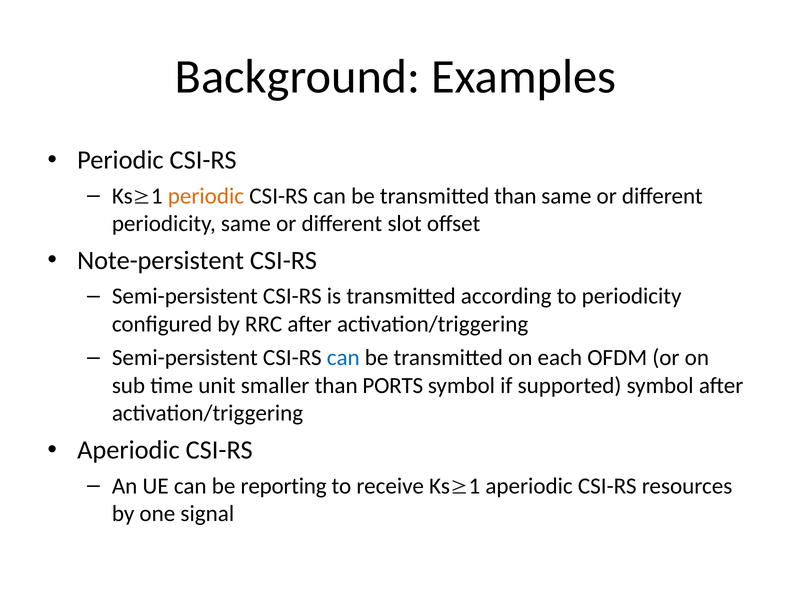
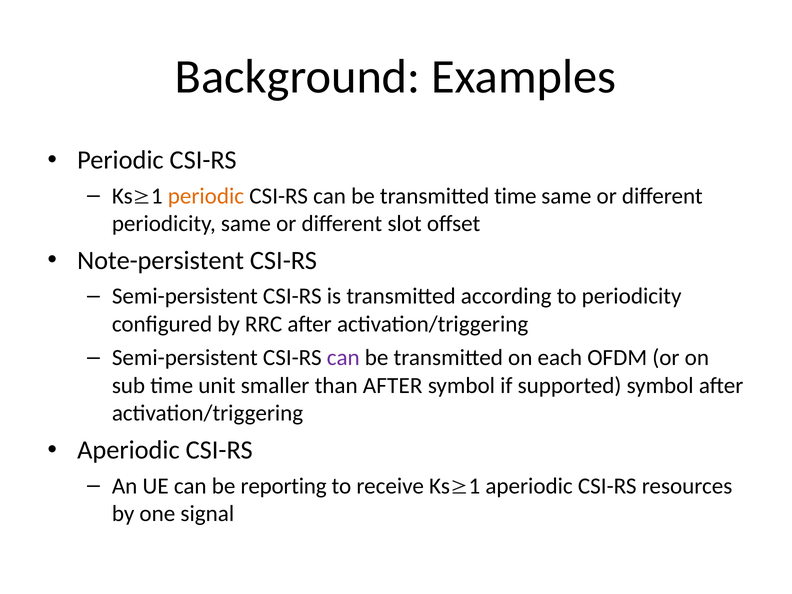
transmitted than: than -> time
can at (343, 358) colour: blue -> purple
than PORTS: PORTS -> AFTER
